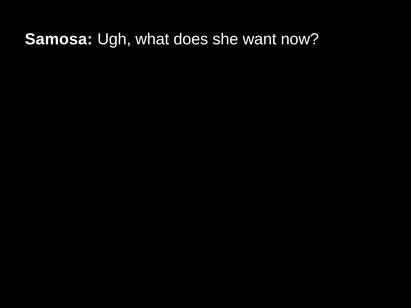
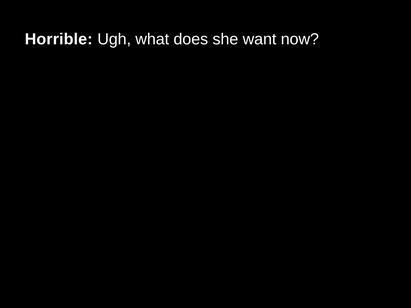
Samosa: Samosa -> Horrible
